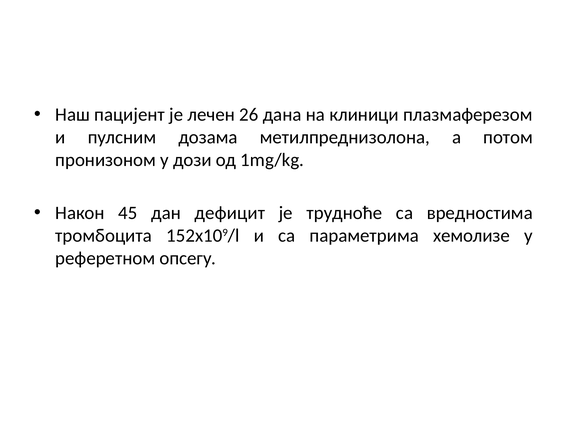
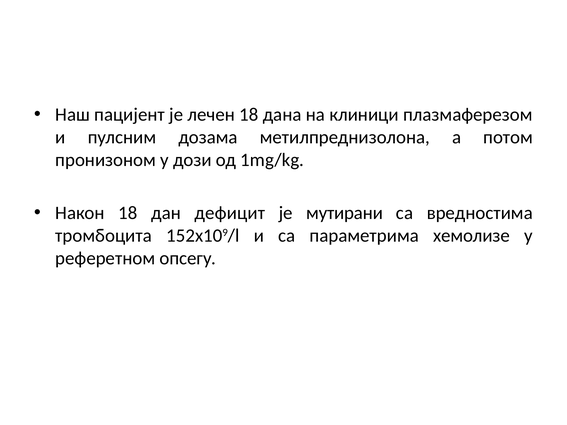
лечен 26: 26 -> 18
Након 45: 45 -> 18
трудноће: трудноће -> мутирани
